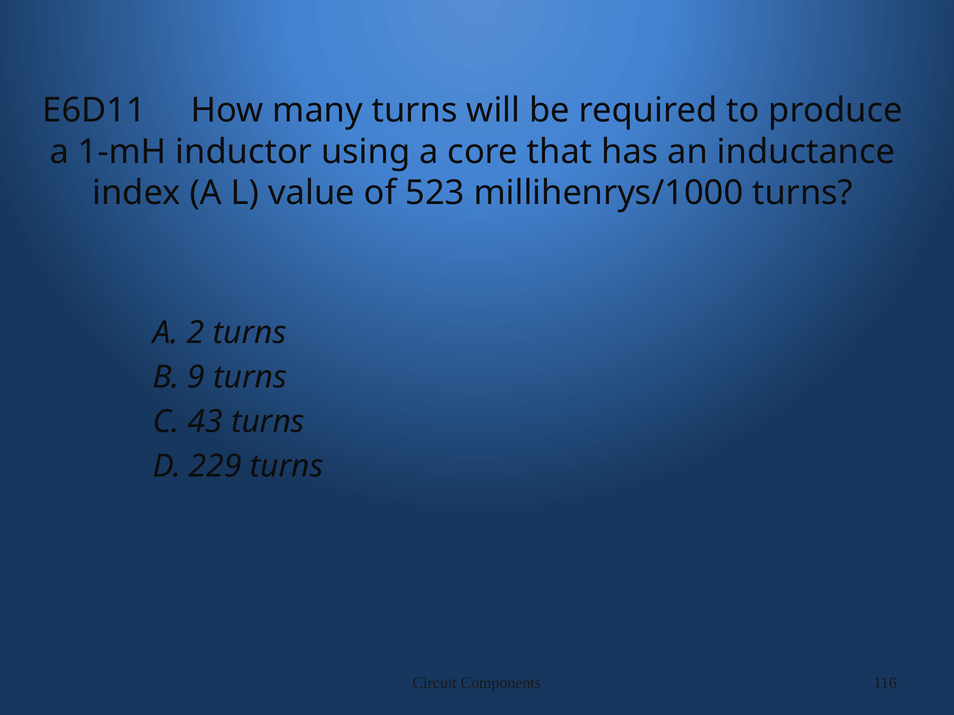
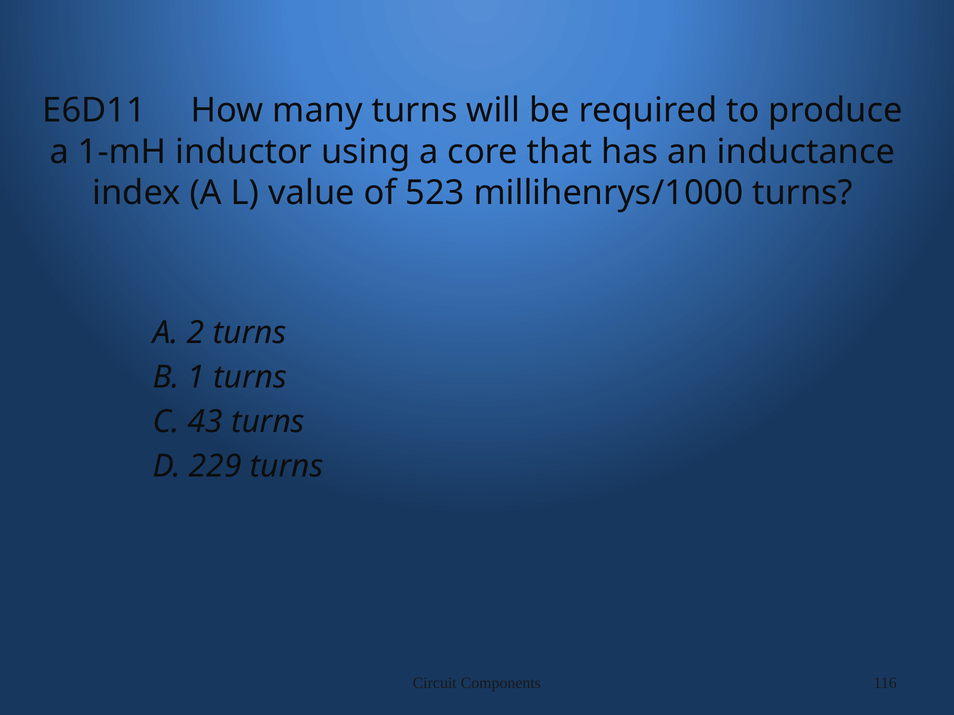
9: 9 -> 1
